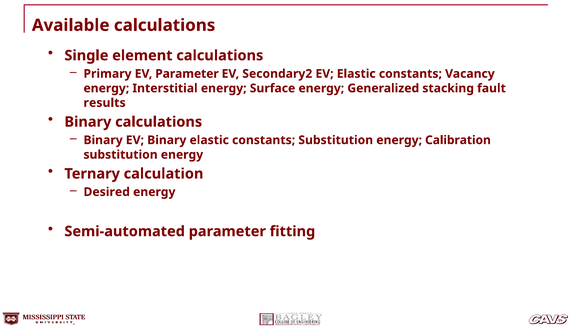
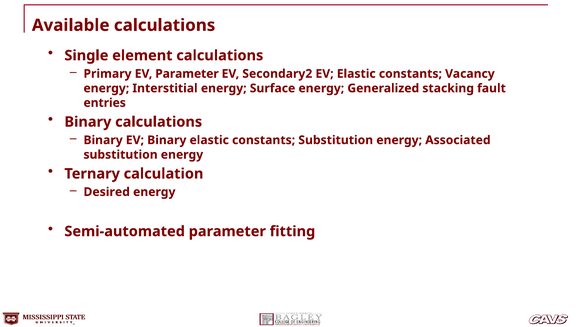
results: results -> entries
Calibration: Calibration -> Associated
